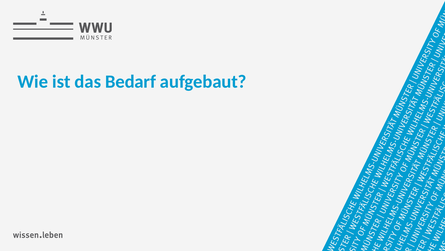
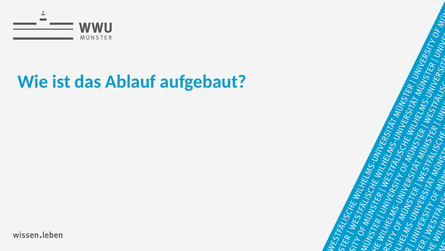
Bedarf: Bedarf -> Ablauf
